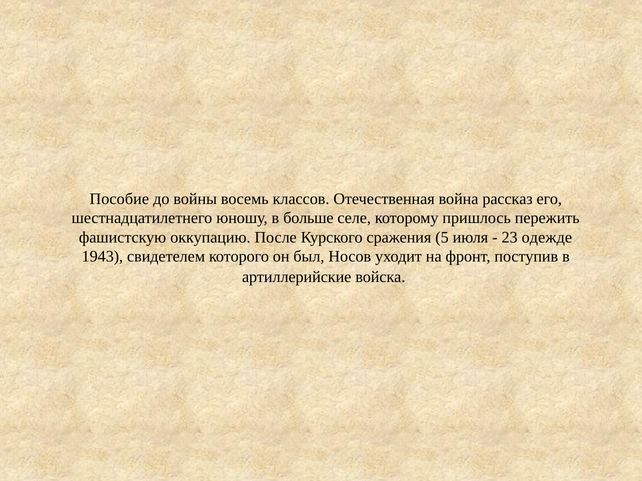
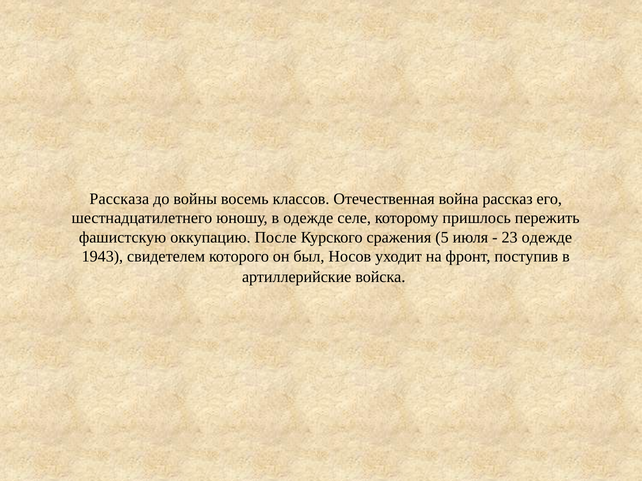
Пособие: Пособие -> Рассказа
в больше: больше -> одежде
